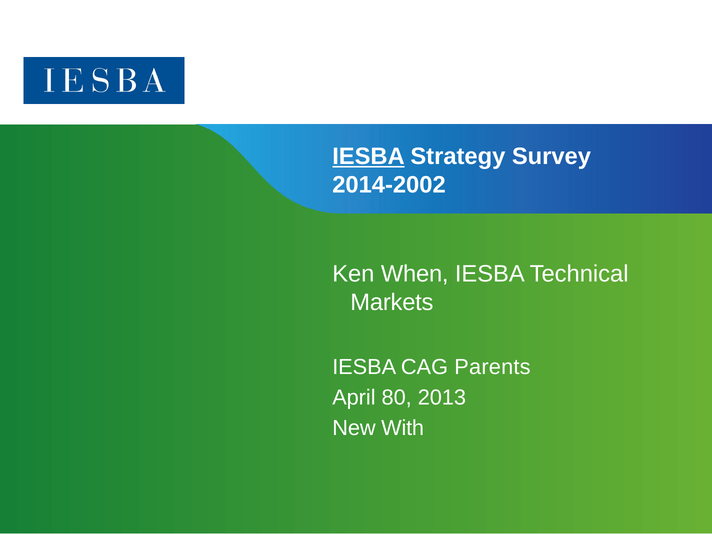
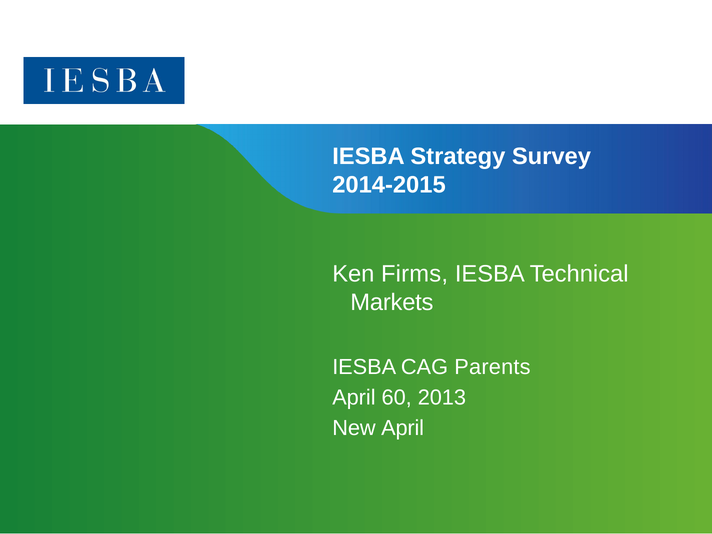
IESBA at (368, 157) underline: present -> none
2014-2002: 2014-2002 -> 2014-2015
When: When -> Firms
80: 80 -> 60
New With: With -> April
